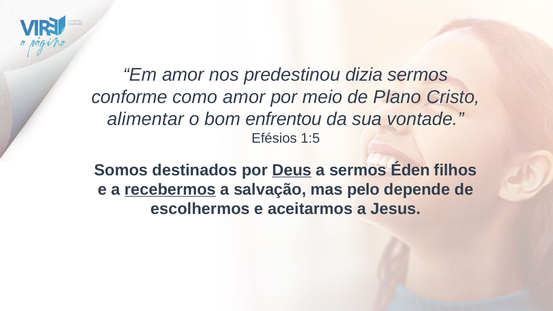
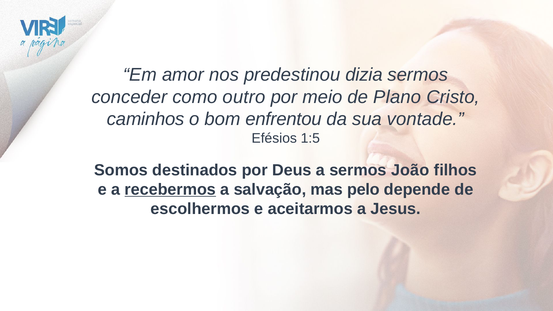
conforme: conforme -> conceder
como amor: amor -> outro
alimentar: alimentar -> caminhos
Deus underline: present -> none
Éden: Éden -> João
